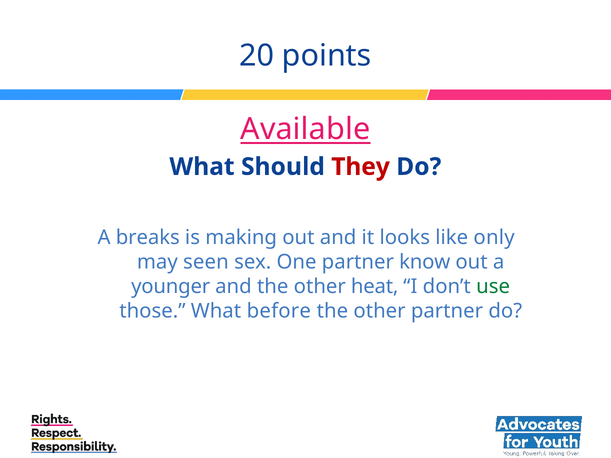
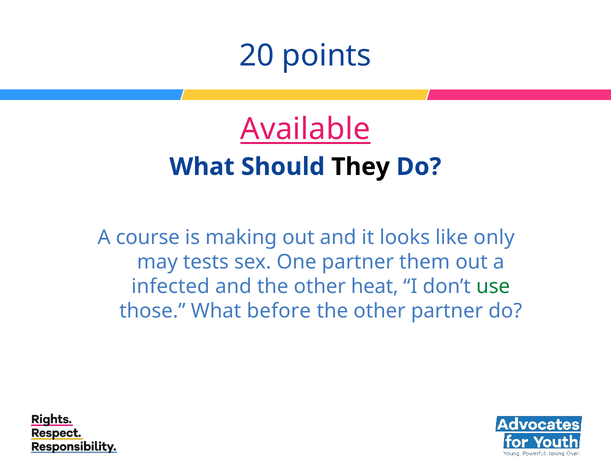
They colour: red -> black
breaks: breaks -> course
seen: seen -> tests
know: know -> them
younger: younger -> infected
